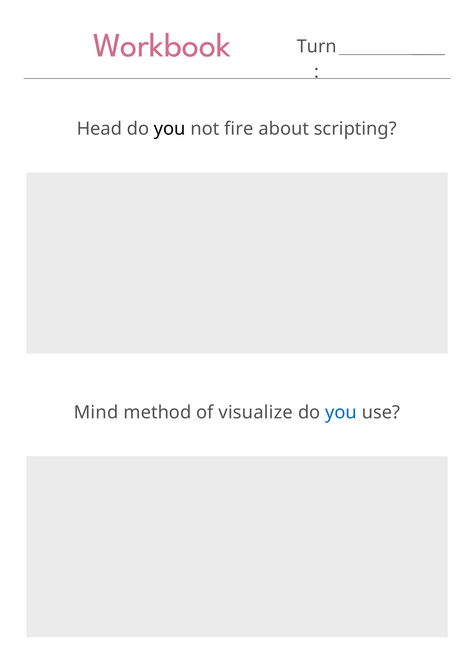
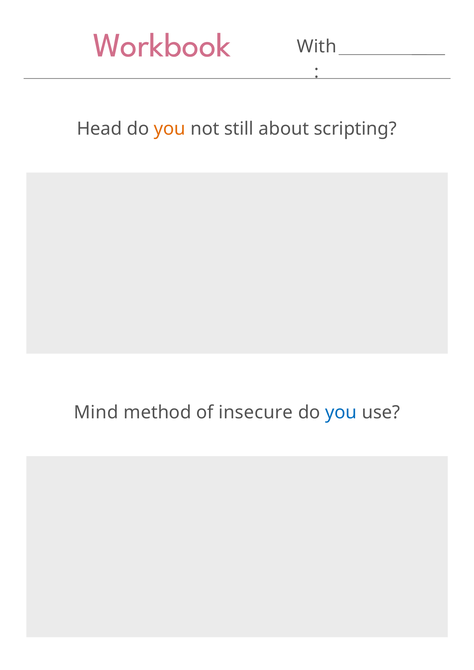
Turn: Turn -> With
you at (170, 129) colour: black -> orange
fire: fire -> still
visualize: visualize -> insecure
